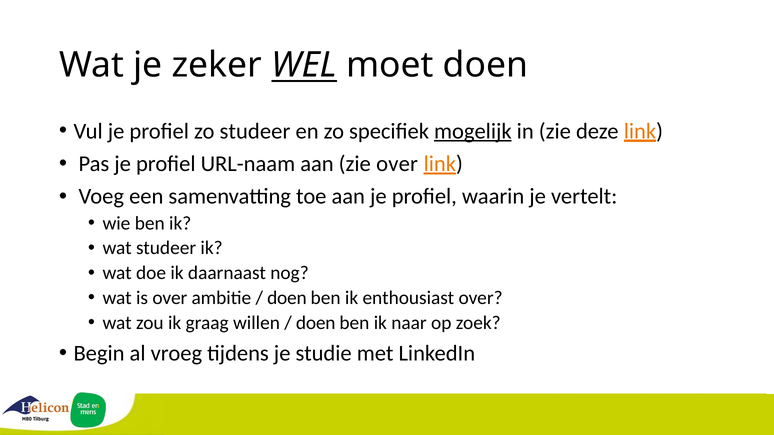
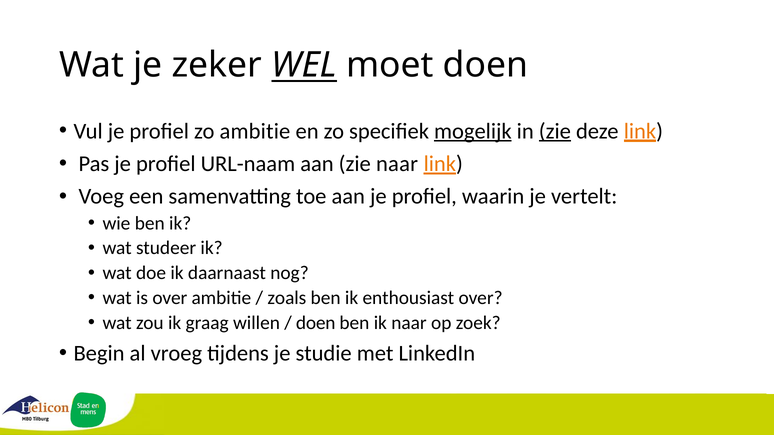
zo studeer: studeer -> ambitie
zie at (555, 131) underline: none -> present
zie over: over -> naar
doen at (287, 298): doen -> zoals
